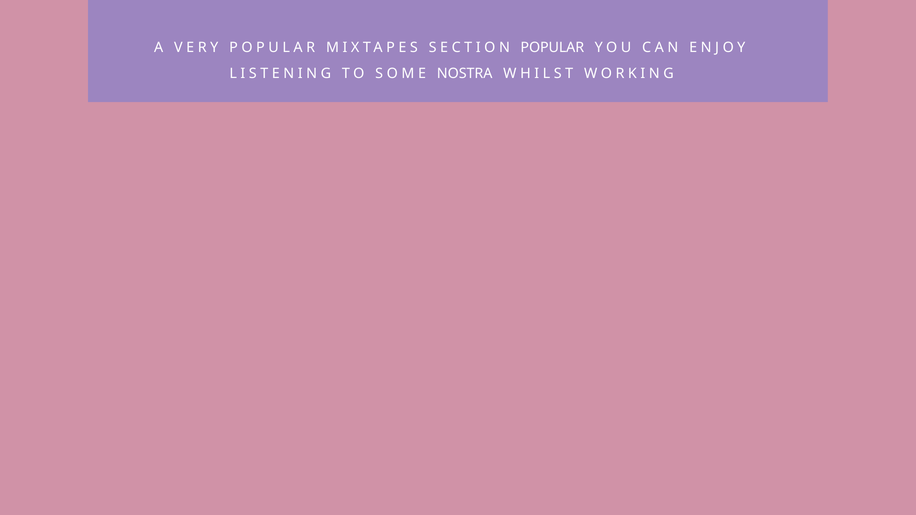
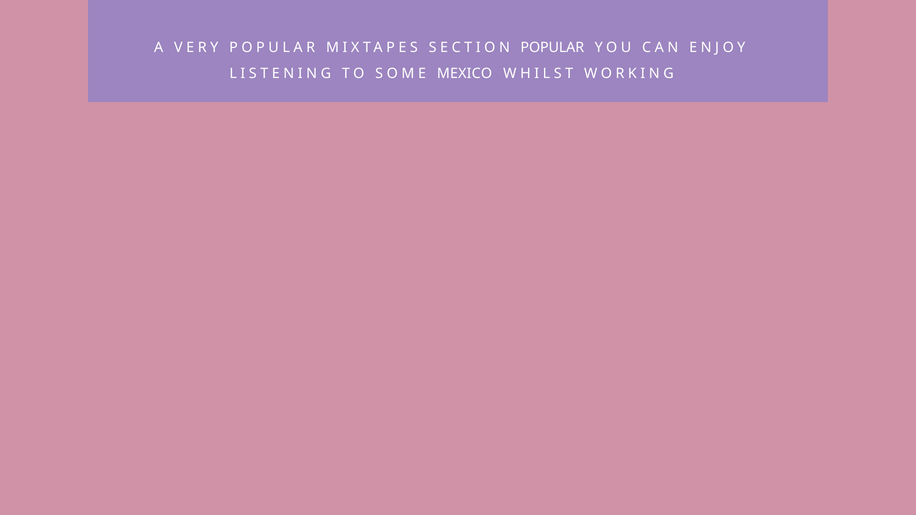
NOSTRA: NOSTRA -> MEXICO
